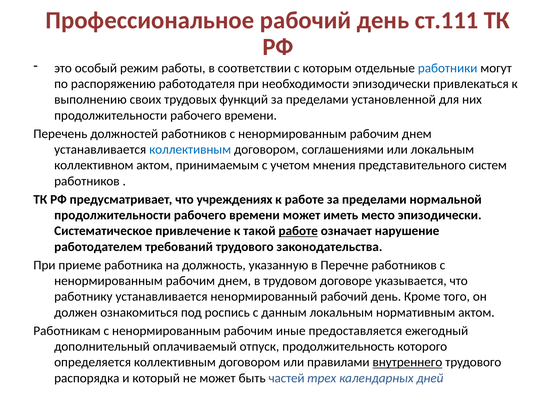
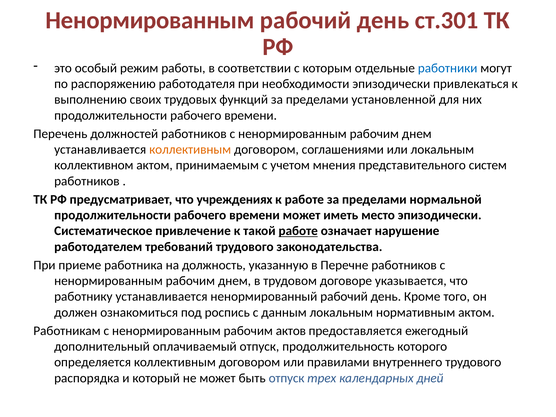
Профессиональное at (150, 20): Профессиональное -> Ненормированным
ст.111: ст.111 -> ст.301
коллективным at (190, 149) colour: blue -> orange
иные: иные -> актов
внутреннего underline: present -> none
быть частей: частей -> отпуск
